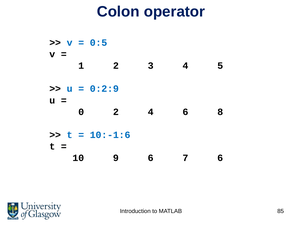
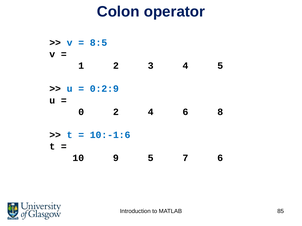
0:5: 0:5 -> 8:5
9 6: 6 -> 5
